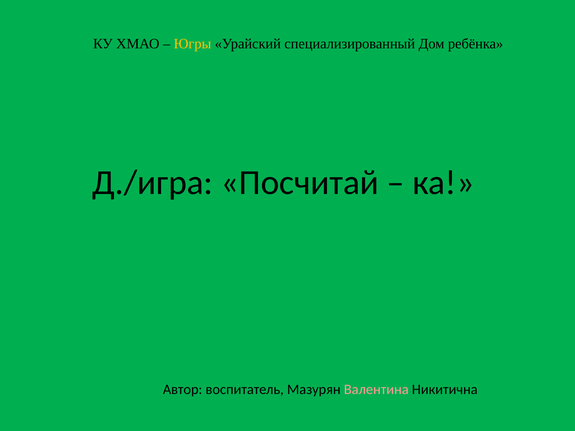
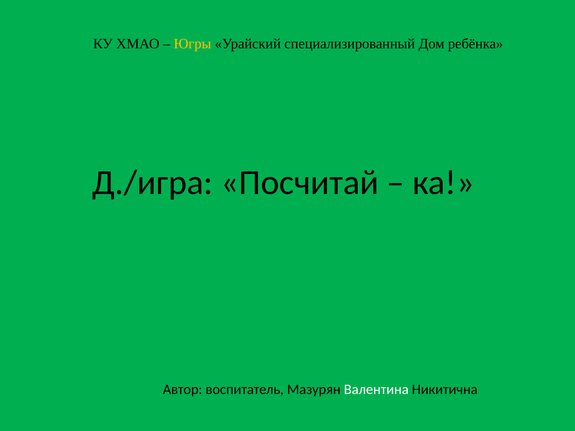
Валентина colour: pink -> white
